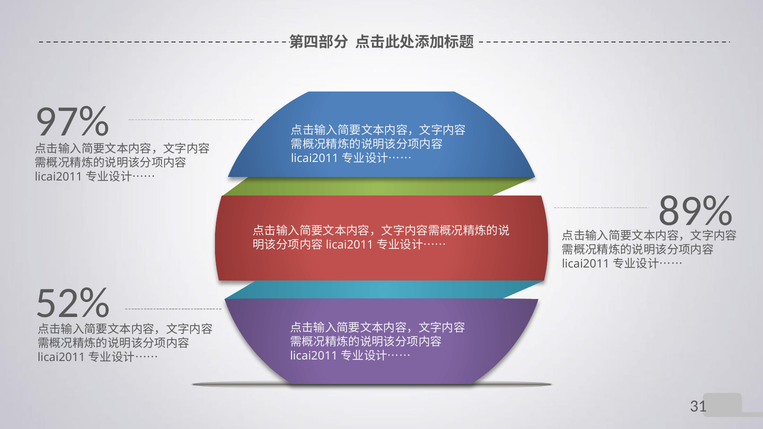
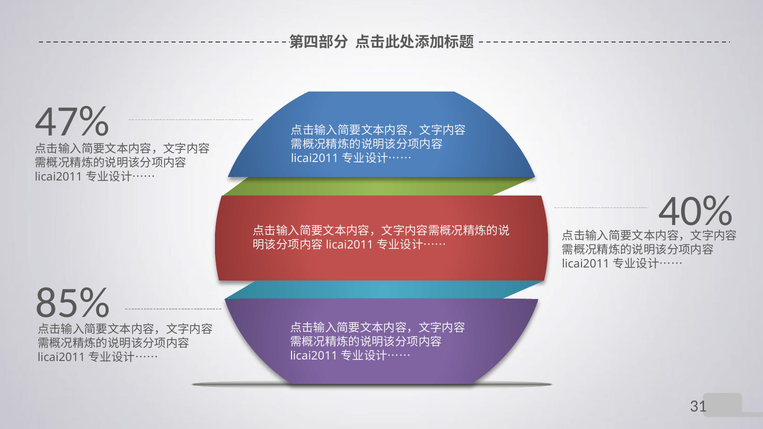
97%: 97% -> 47%
89%: 89% -> 40%
52%: 52% -> 85%
